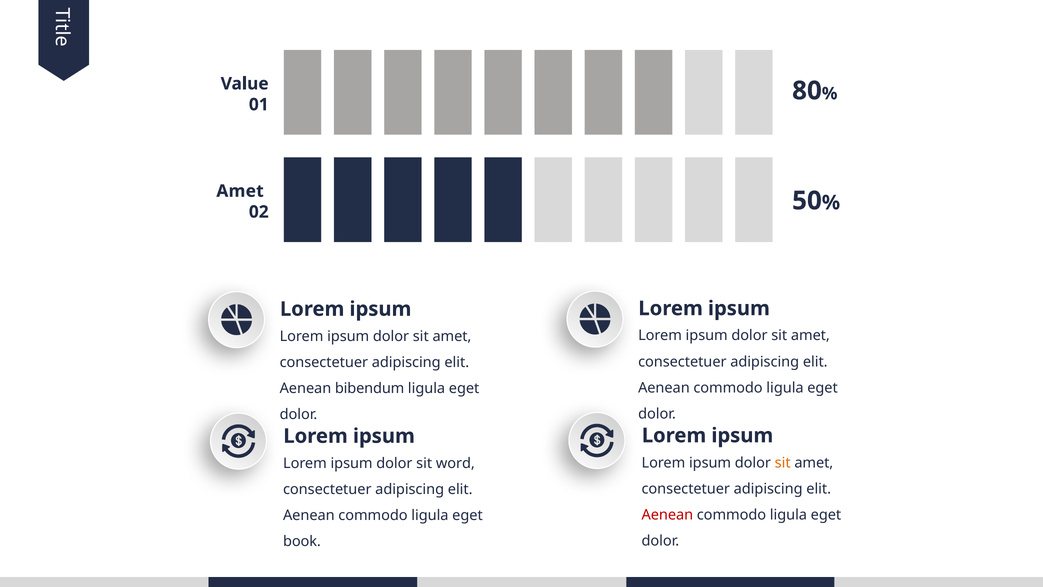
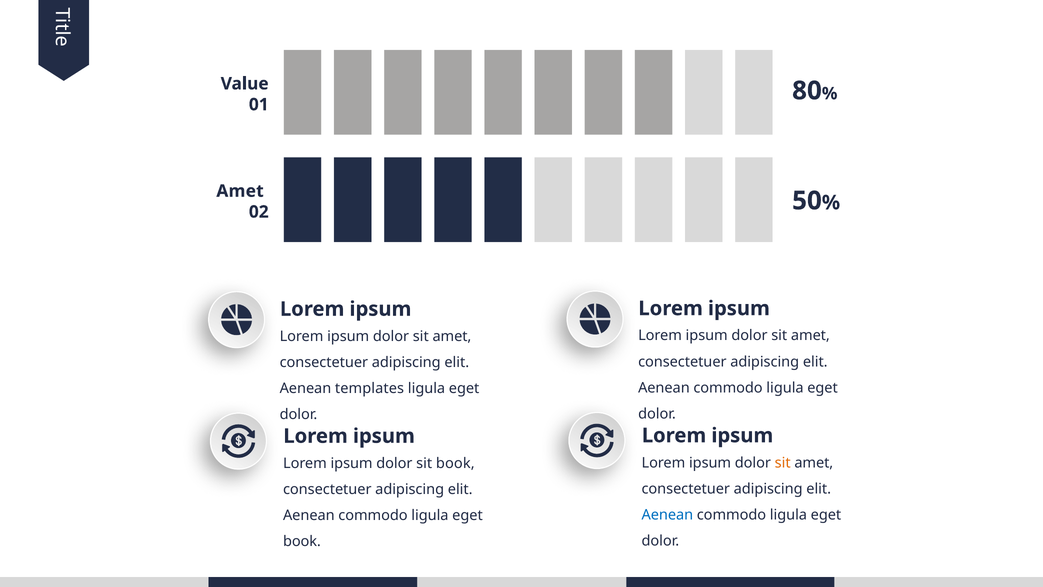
bibendum: bibendum -> templates
sit word: word -> book
Aenean at (667, 515) colour: red -> blue
